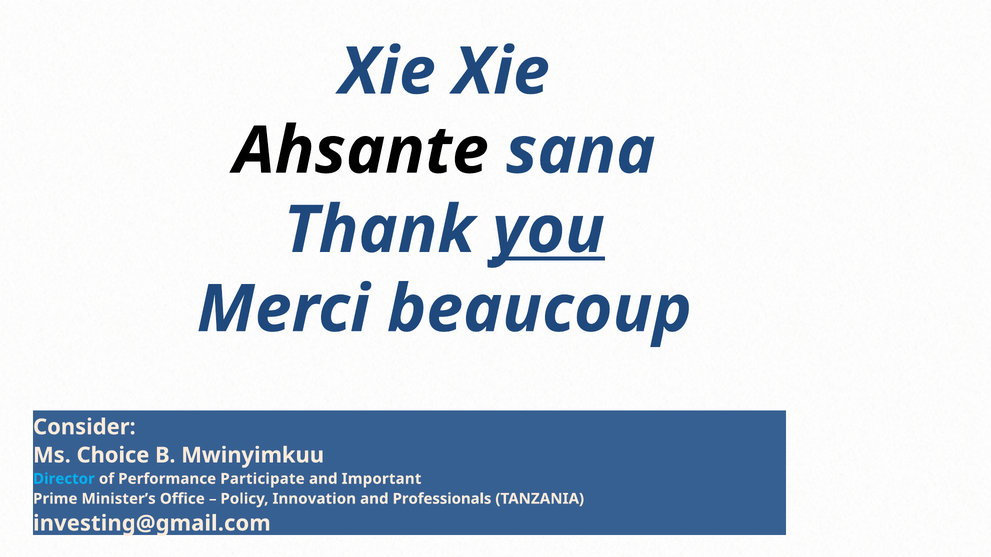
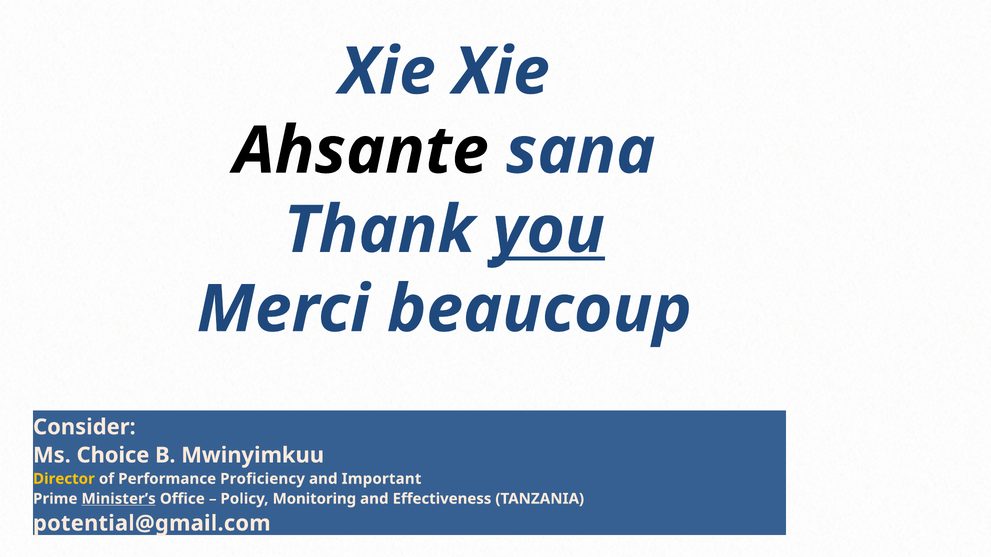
Director colour: light blue -> yellow
Participate: Participate -> Proficiency
Minister’s underline: none -> present
Innovation: Innovation -> Monitoring
Professionals: Professionals -> Effectiveness
investing@gmail.com: investing@gmail.com -> potential@gmail.com
